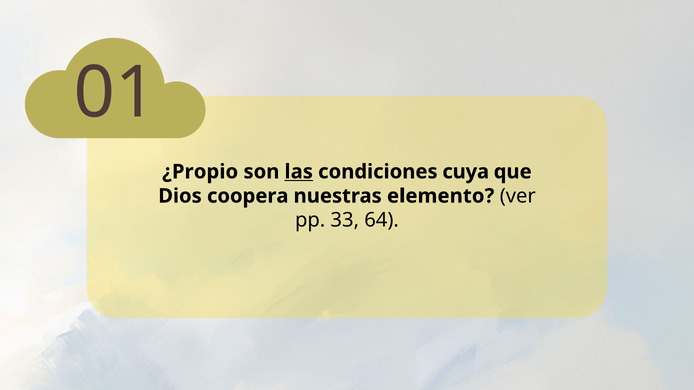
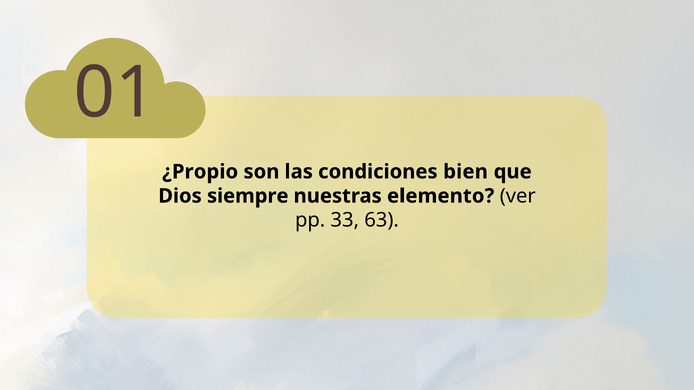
las underline: present -> none
cuya: cuya -> bien
coopera: coopera -> siempre
64: 64 -> 63
